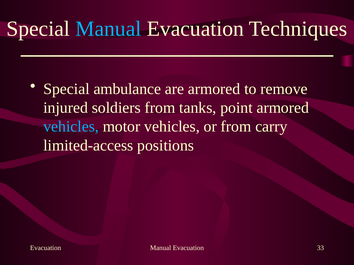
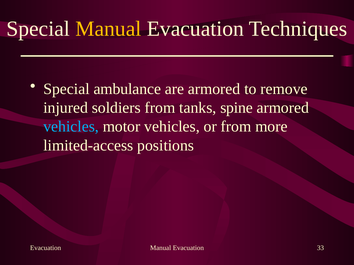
Manual at (108, 29) colour: light blue -> yellow
point: point -> spine
carry: carry -> more
